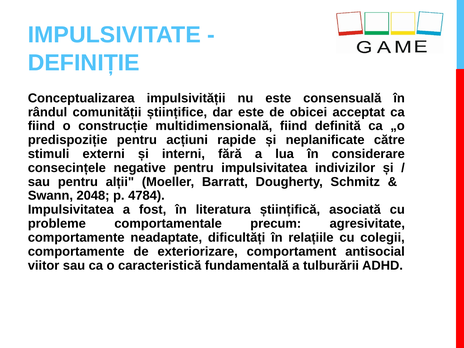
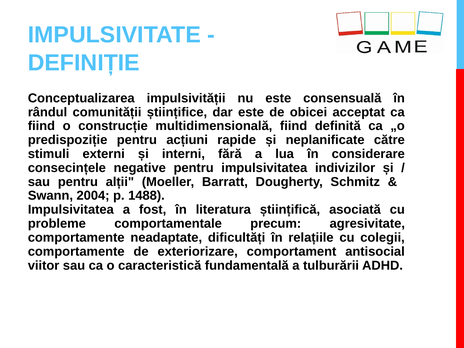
2048: 2048 -> 2004
4784: 4784 -> 1488
